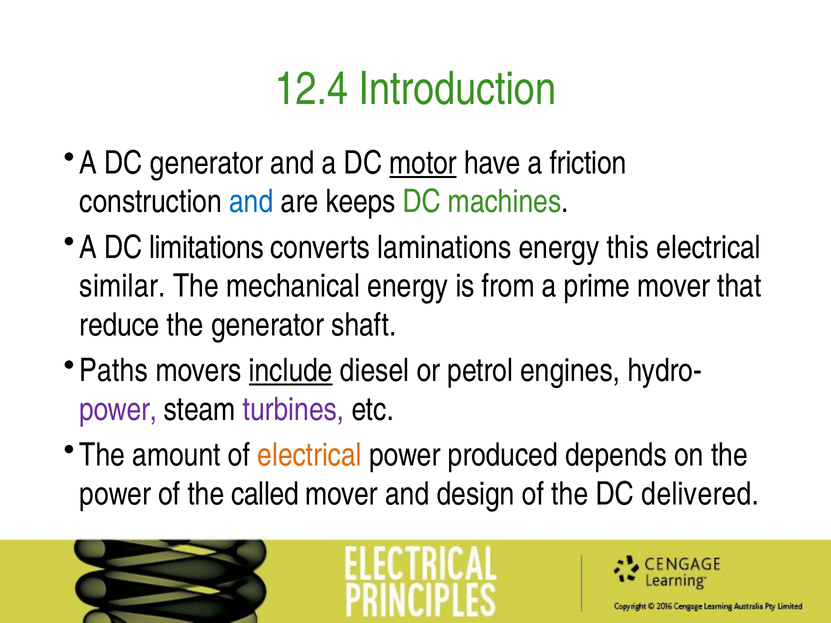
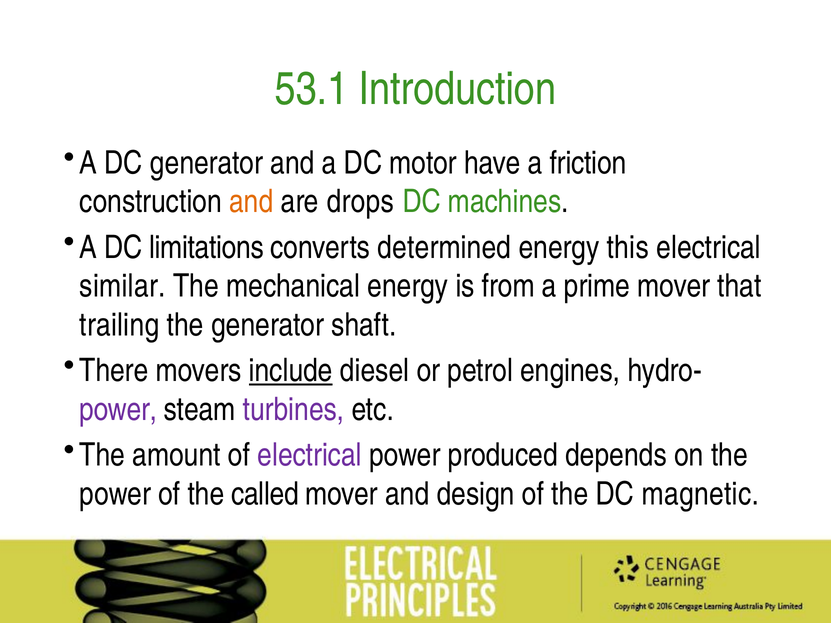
12.4: 12.4 -> 53.1
motor underline: present -> none
and at (251, 202) colour: blue -> orange
keeps: keeps -> drops
laminations: laminations -> determined
reduce: reduce -> trailing
Paths: Paths -> There
electrical at (310, 455) colour: orange -> purple
delivered: delivered -> magnetic
